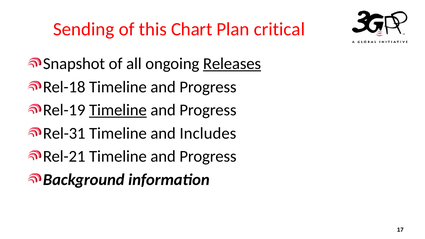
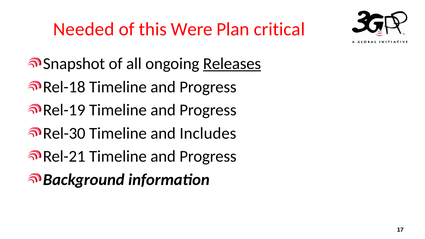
Sending: Sending -> Needed
Chart: Chart -> Were
Timeline at (118, 110) underline: present -> none
Rel-31: Rel-31 -> Rel-30
